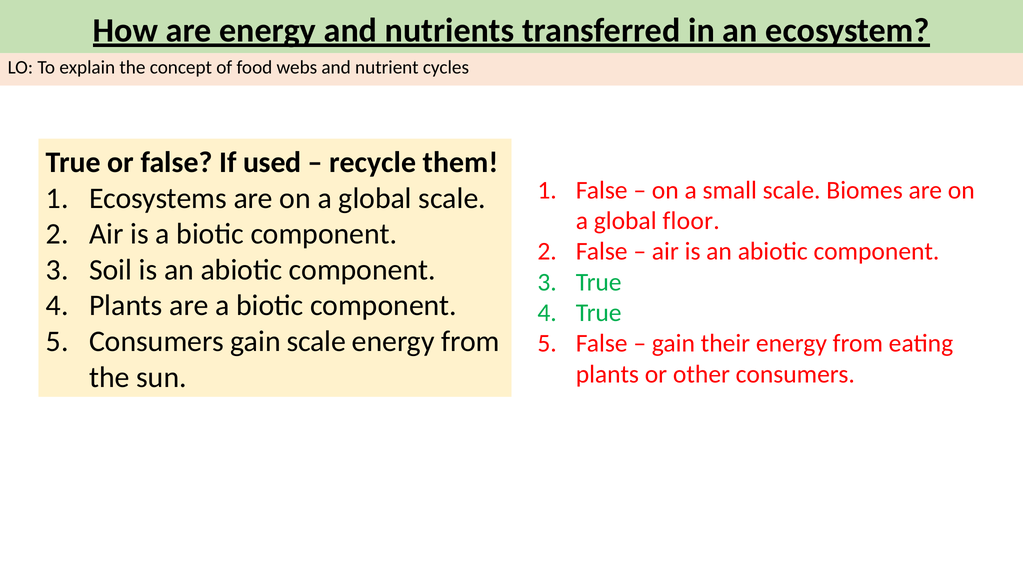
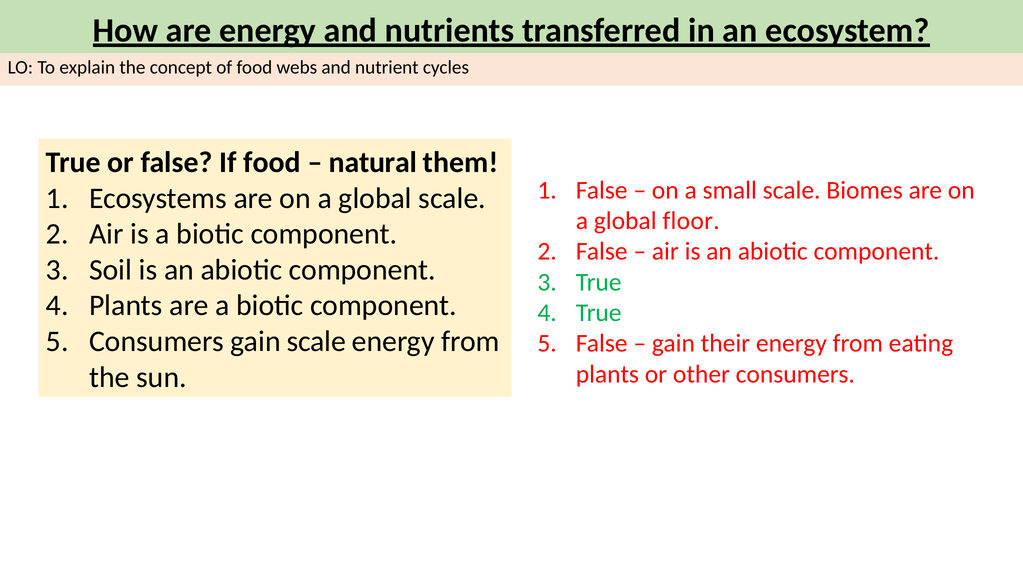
If used: used -> food
recycle: recycle -> natural
